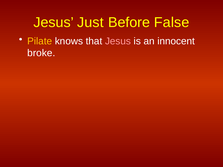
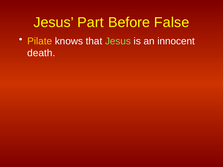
Just: Just -> Part
Jesus at (118, 41) colour: pink -> light green
broke: broke -> death
